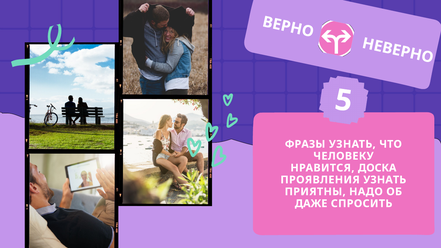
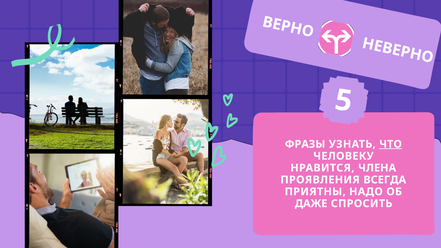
ЧТО underline: none -> present
ДОСКА: ДОСКА -> ЧЛЕНА
ПРОЯВЛЕНИЯ УЗНАТЬ: УЗНАТЬ -> ВСЕГДА
